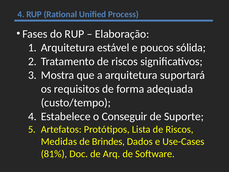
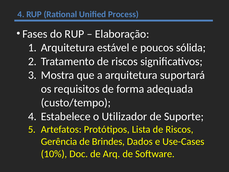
Conseguir: Conseguir -> Utilizador
Medidas: Medidas -> Gerência
81%: 81% -> 10%
